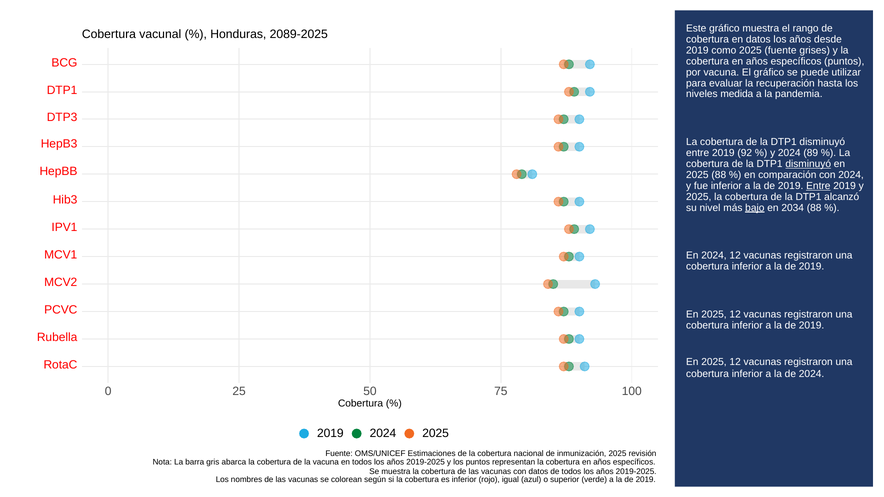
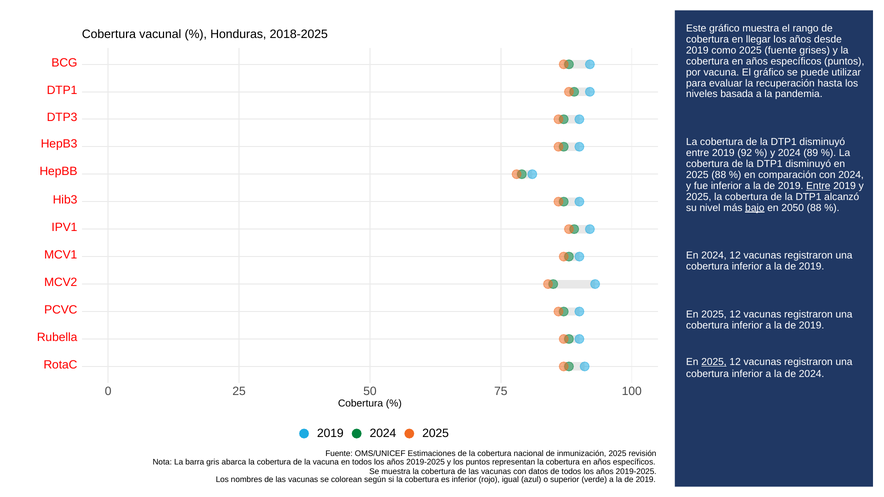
2089-2025: 2089-2025 -> 2018-2025
en datos: datos -> llegar
medida: medida -> basada
disminuyó at (808, 164) underline: present -> none
2034: 2034 -> 2050
2025 at (714, 362) underline: none -> present
